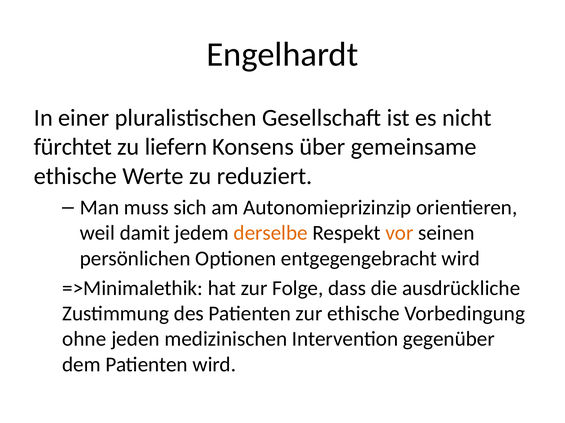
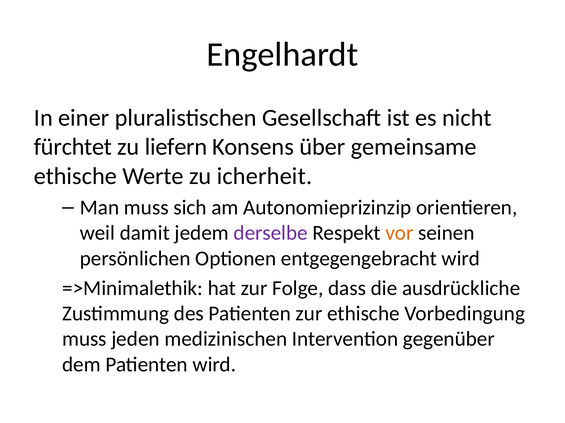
reduziert: reduziert -> icherheit
derselbe colour: orange -> purple
ohne at (84, 340): ohne -> muss
